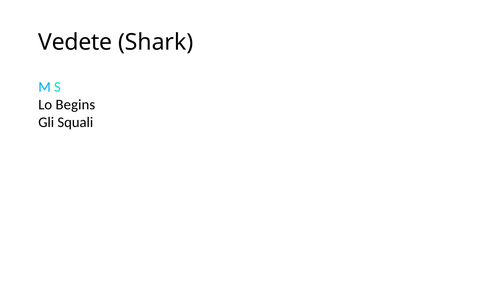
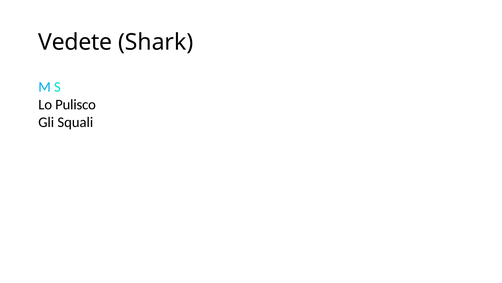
Begins: Begins -> Pulisco
